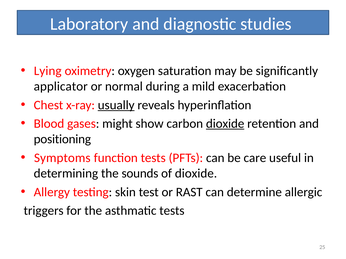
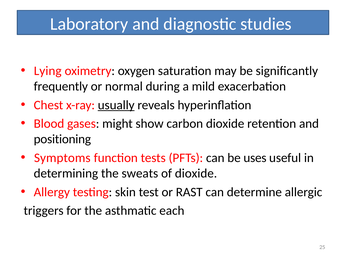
applicator: applicator -> frequently
dioxide at (225, 124) underline: present -> none
care: care -> uses
sounds: sounds -> sweats
asthmatic tests: tests -> each
